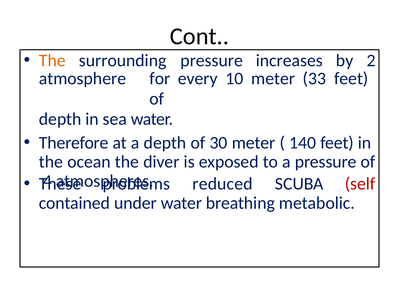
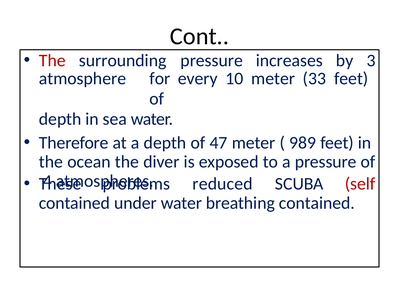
The at (52, 61) colour: orange -> red
2: 2 -> 3
30: 30 -> 47
140: 140 -> 989
breathing metabolic: metabolic -> contained
